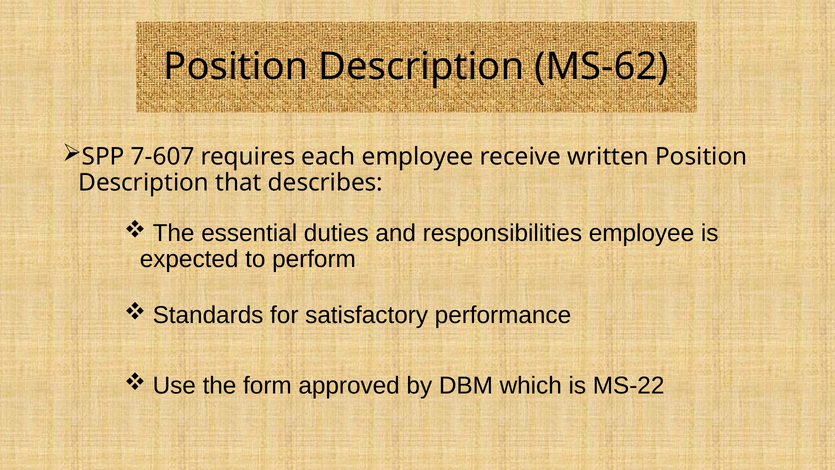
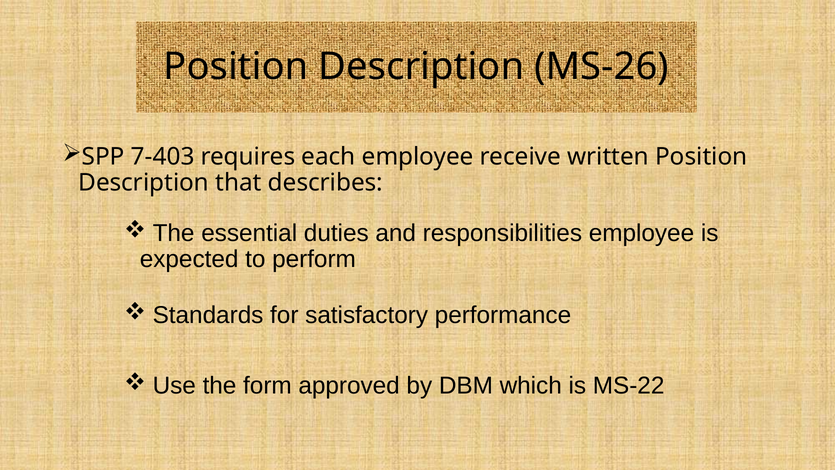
MS-62: MS-62 -> MS-26
7-607: 7-607 -> 7-403
